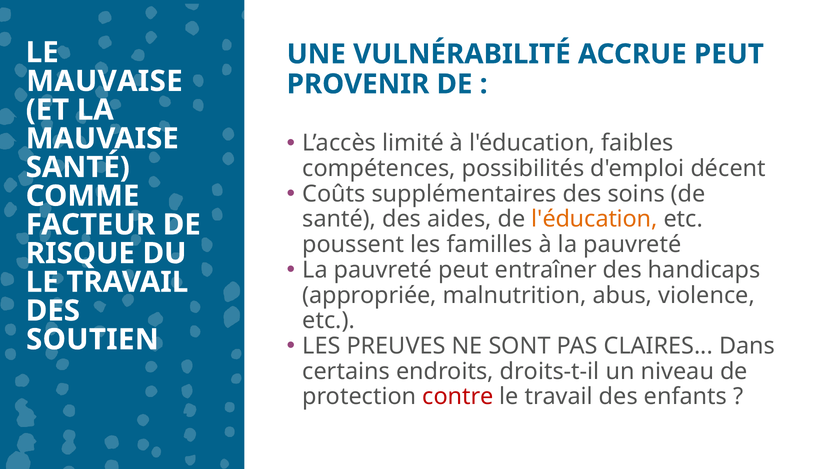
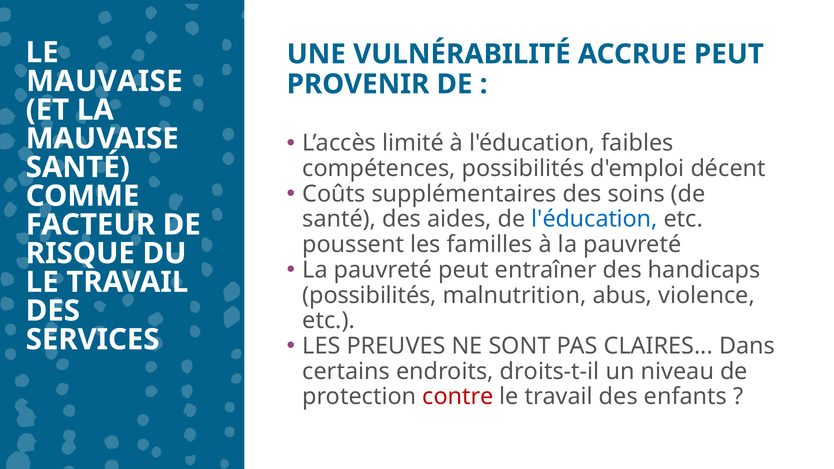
l'éducation at (595, 219) colour: orange -> blue
appropriée at (370, 295): appropriée -> possibilités
SOUTIEN: SOUTIEN -> SERVICES
